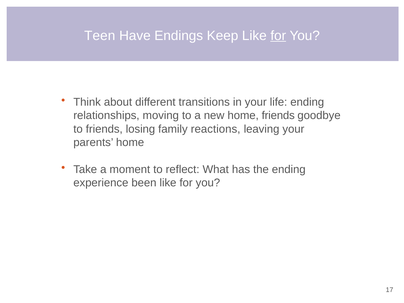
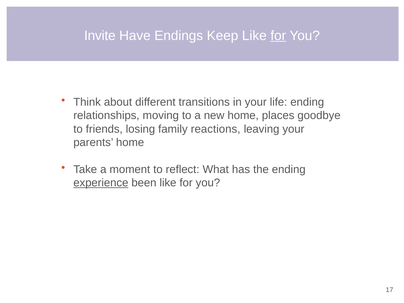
Teen: Teen -> Invite
home friends: friends -> places
experience underline: none -> present
